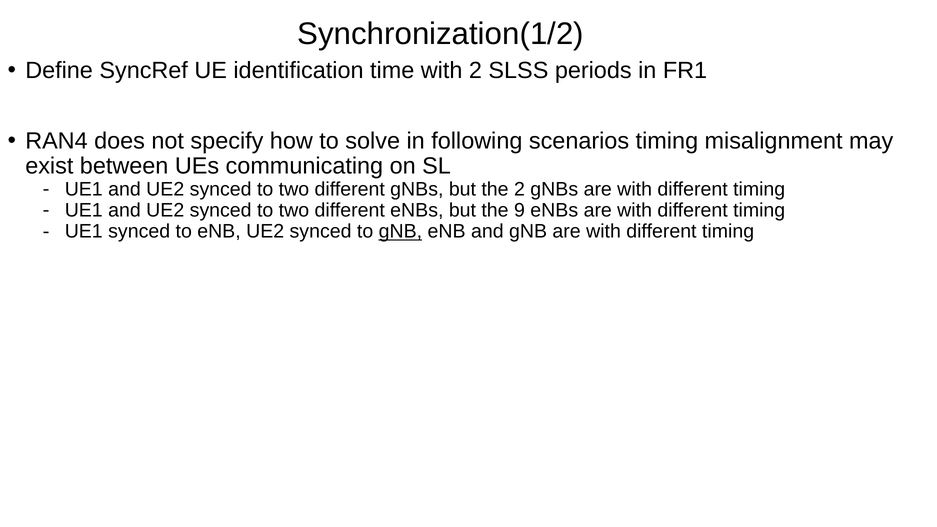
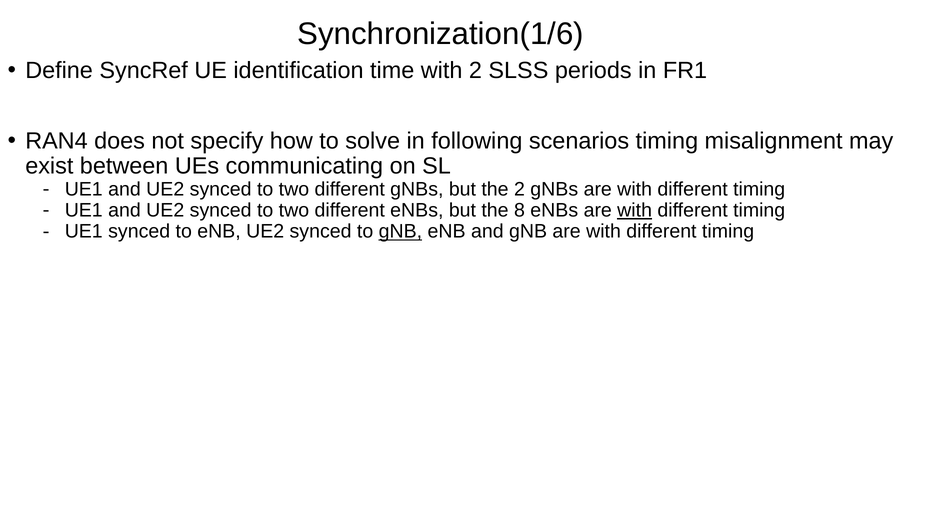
Synchronization(1/2: Synchronization(1/2 -> Synchronization(1/6
9: 9 -> 8
with at (635, 210) underline: none -> present
